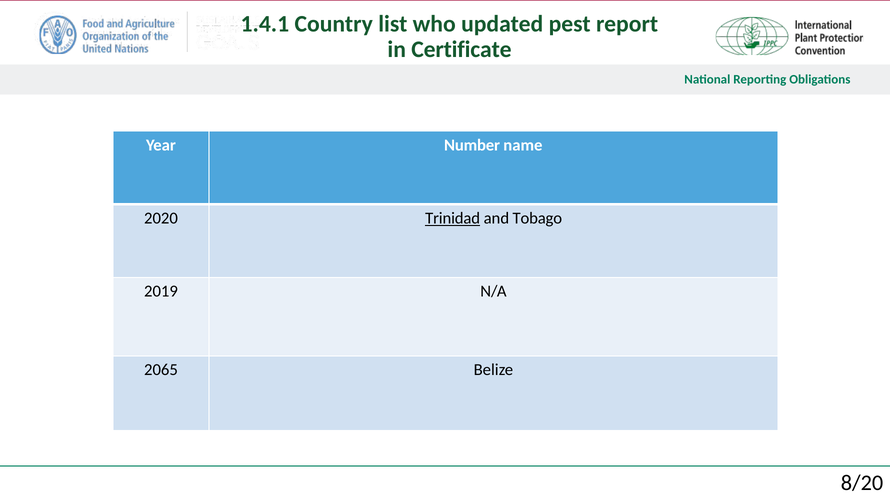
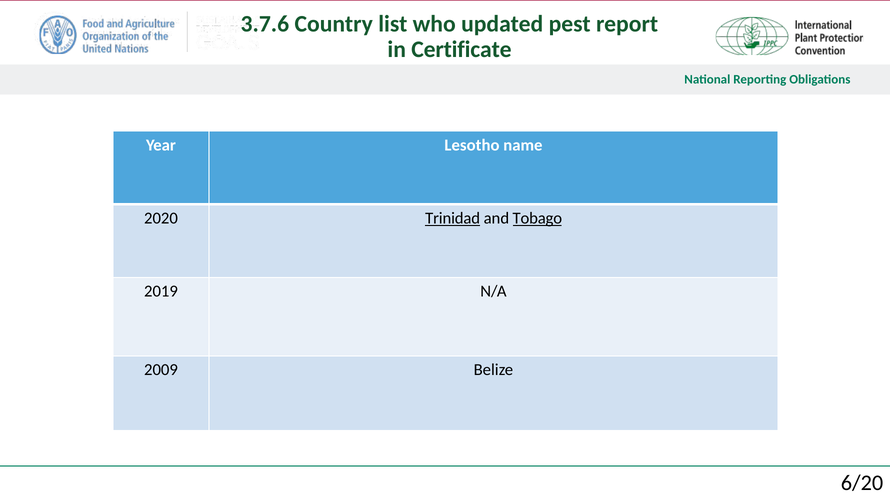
1.4.1: 1.4.1 -> 3.7.6
Number: Number -> Lesotho
Tobago underline: none -> present
2065: 2065 -> 2009
8/20: 8/20 -> 6/20
